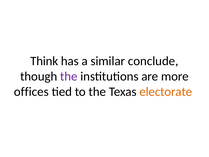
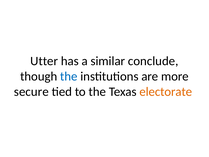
Think: Think -> Utter
the at (69, 76) colour: purple -> blue
offices: offices -> secure
